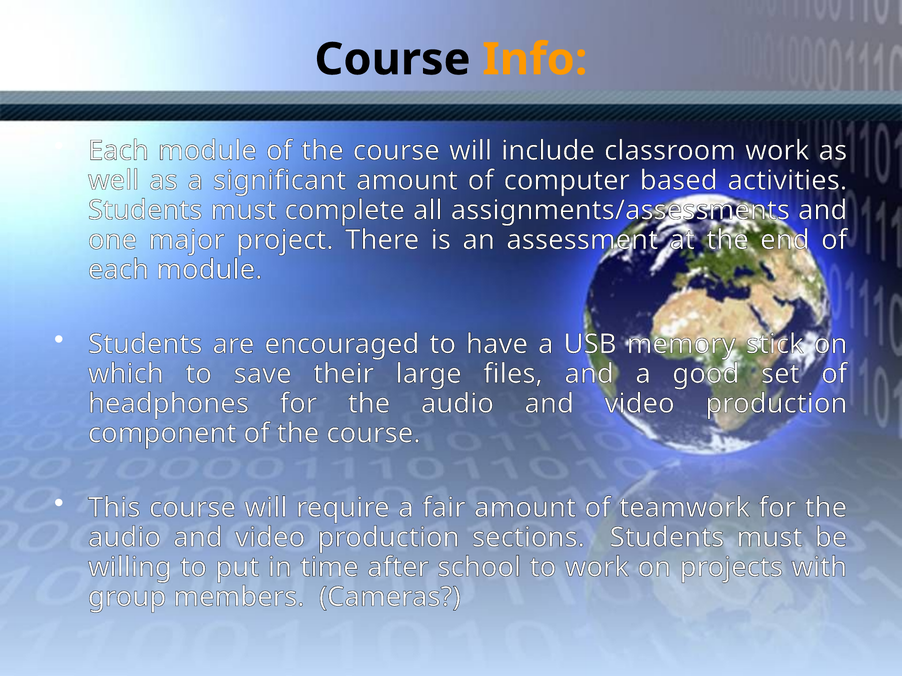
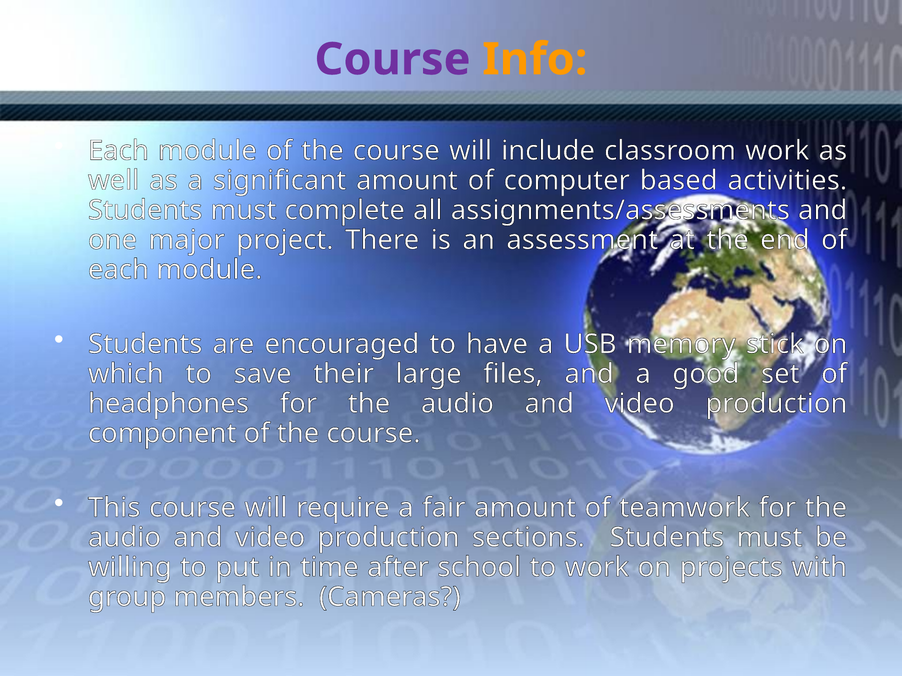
Course at (393, 60) colour: black -> purple
